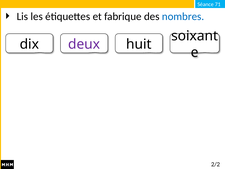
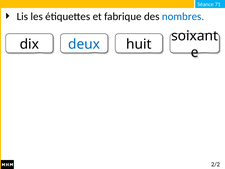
deux colour: purple -> blue
